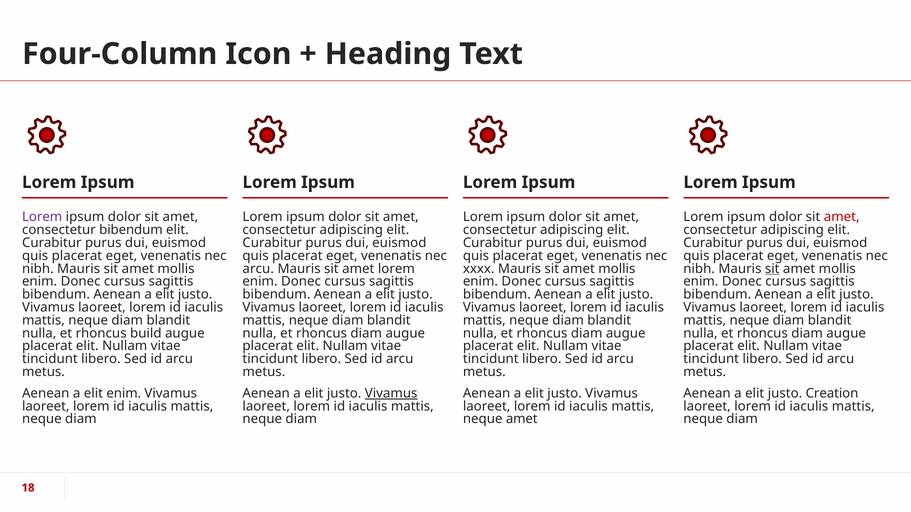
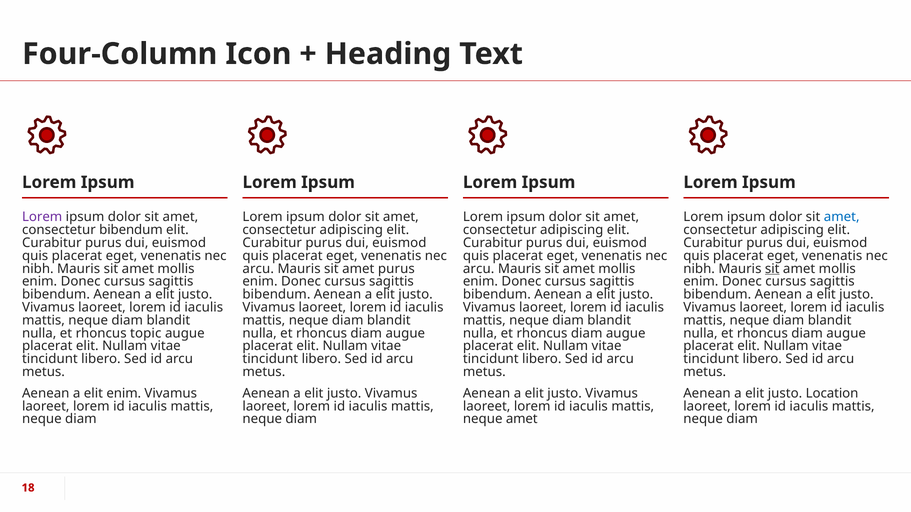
amet at (842, 217) colour: red -> blue
sit amet lorem: lorem -> purus
xxxx at (479, 269): xxxx -> arcu
build: build -> topic
Vivamus at (391, 394) underline: present -> none
Creation: Creation -> Location
